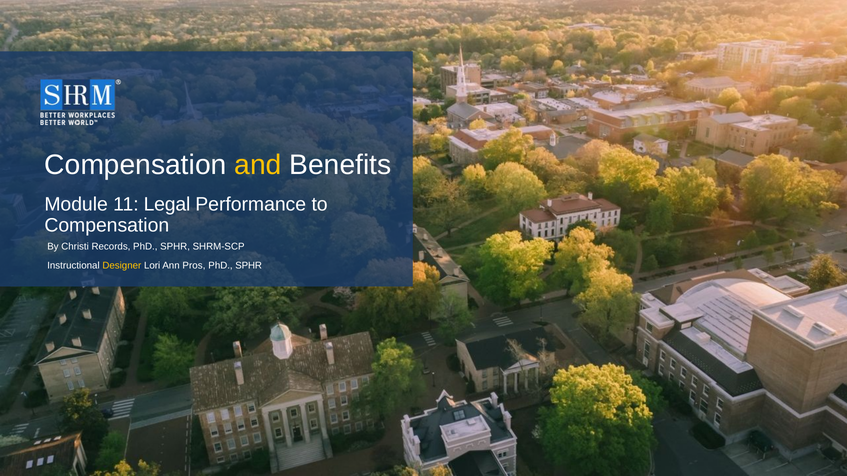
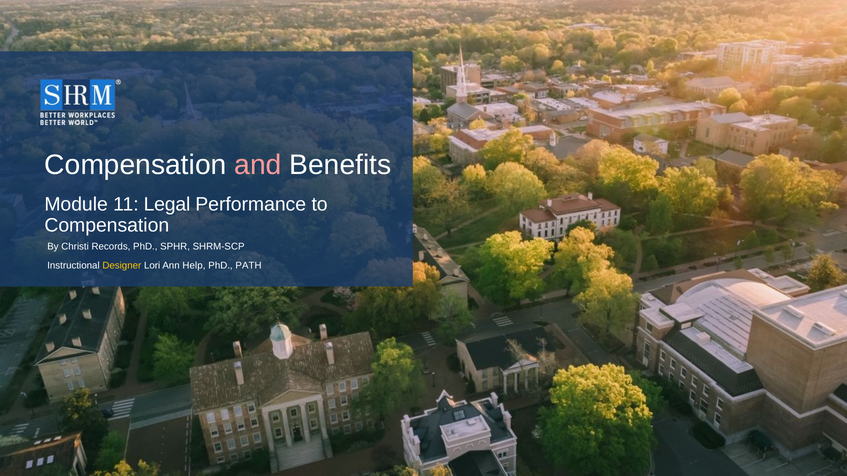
and colour: yellow -> pink
Pros: Pros -> Help
SPHR at (249, 266): SPHR -> PATH
